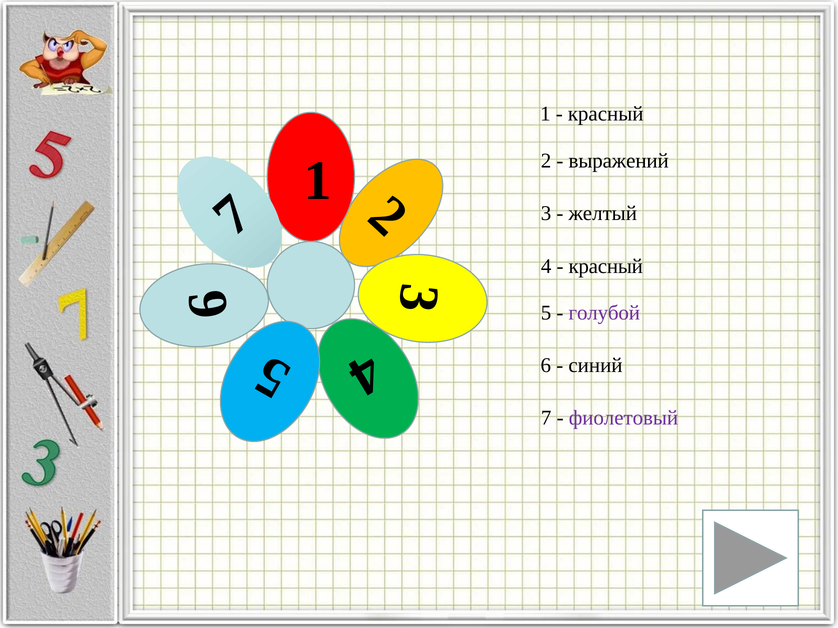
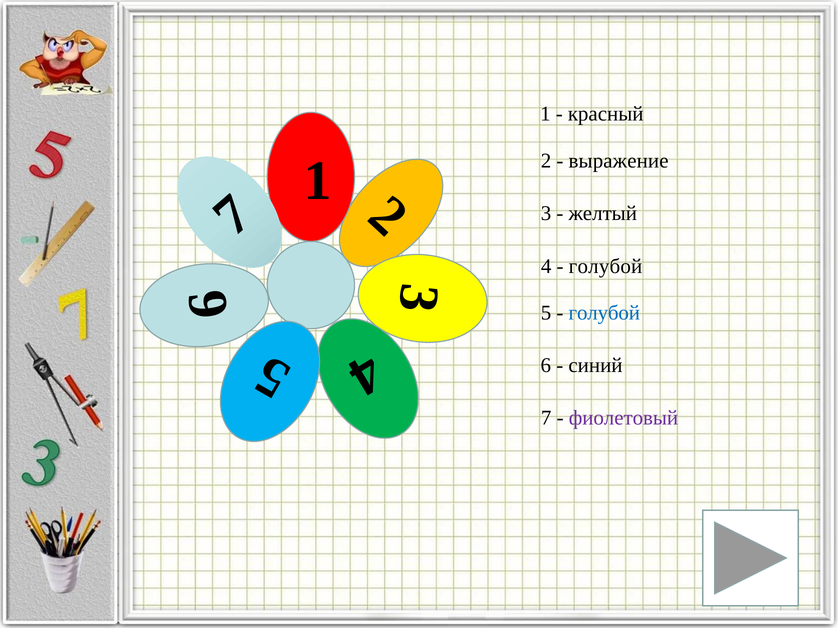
выражений: выражений -> выражение
красный at (606, 266): красный -> голубой
голубой at (604, 313) colour: purple -> blue
